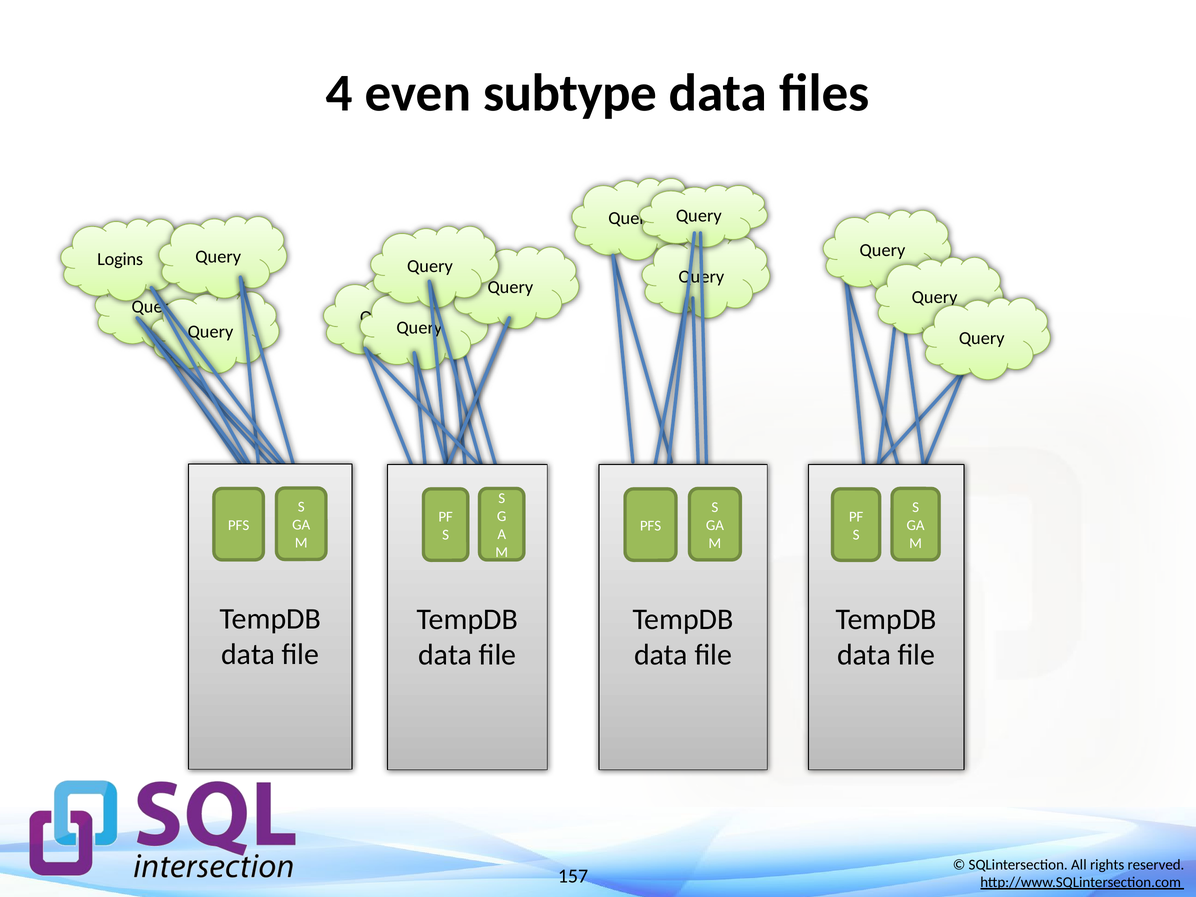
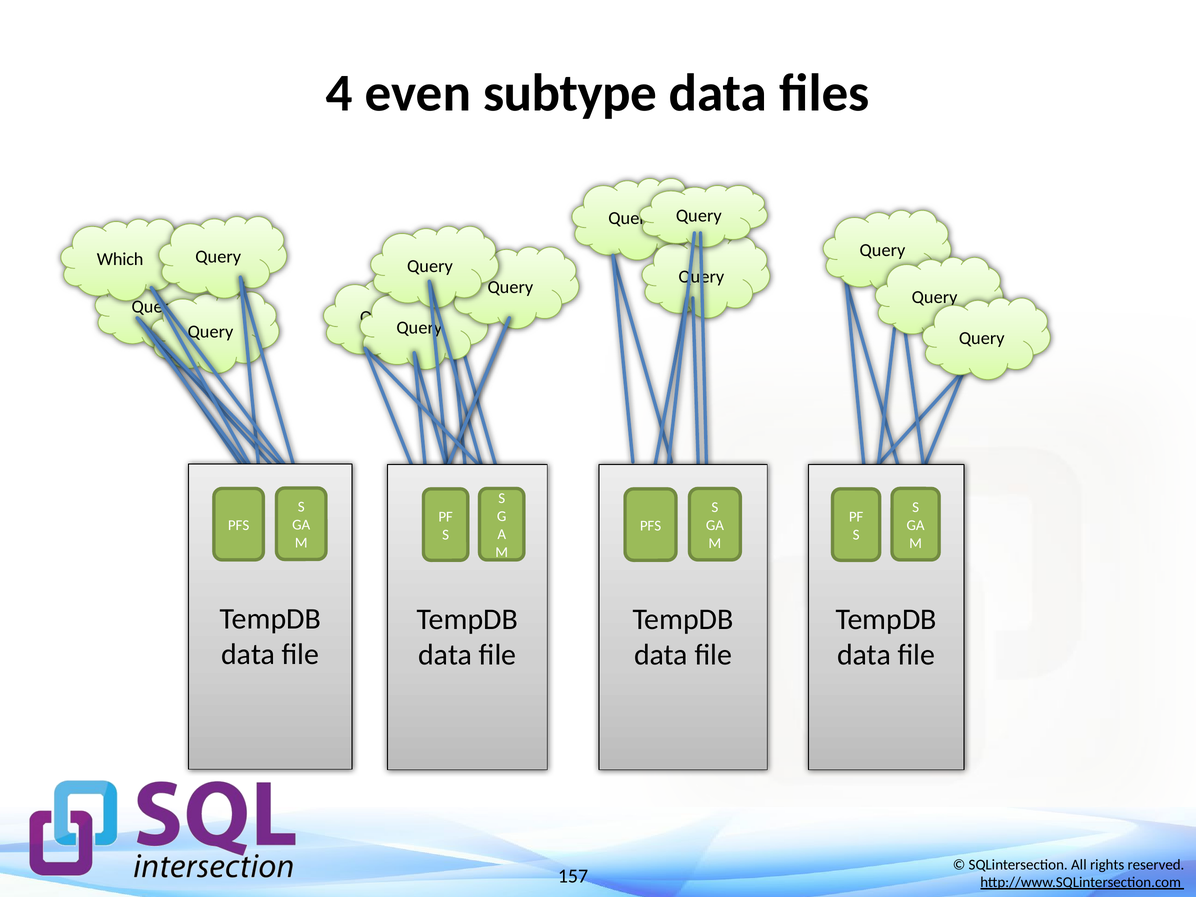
Logins: Logins -> Which
